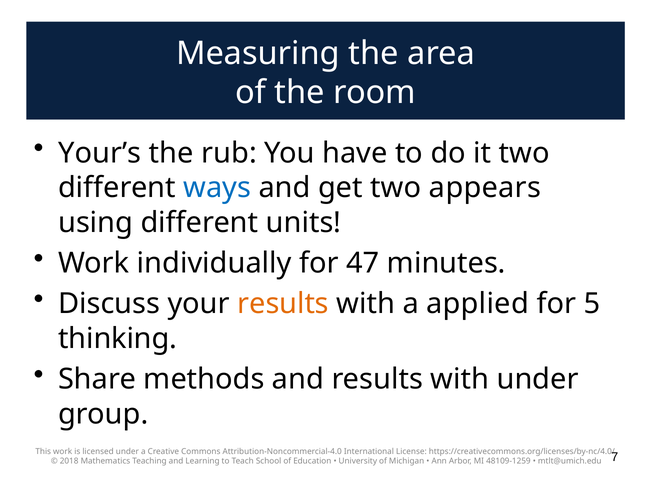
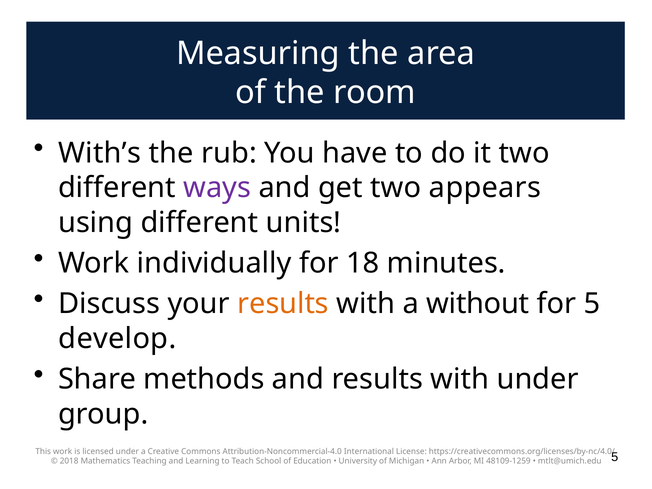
Your’s: Your’s -> With’s
ways colour: blue -> purple
47: 47 -> 18
applied: applied -> without
thinking: thinking -> develop
mtlt@umich.edu 7: 7 -> 5
